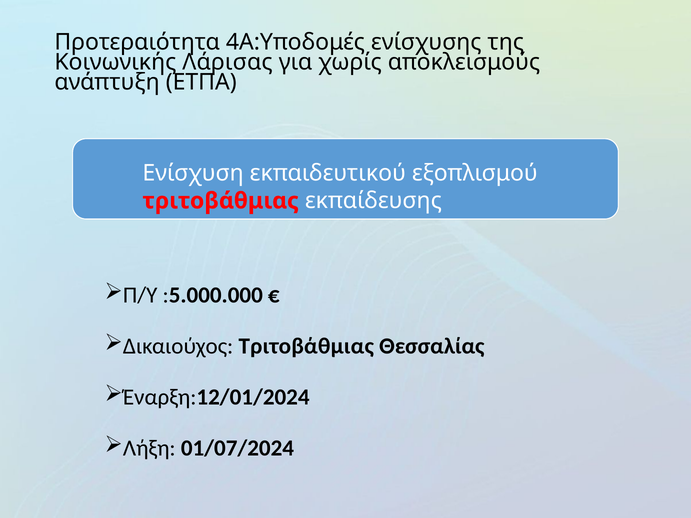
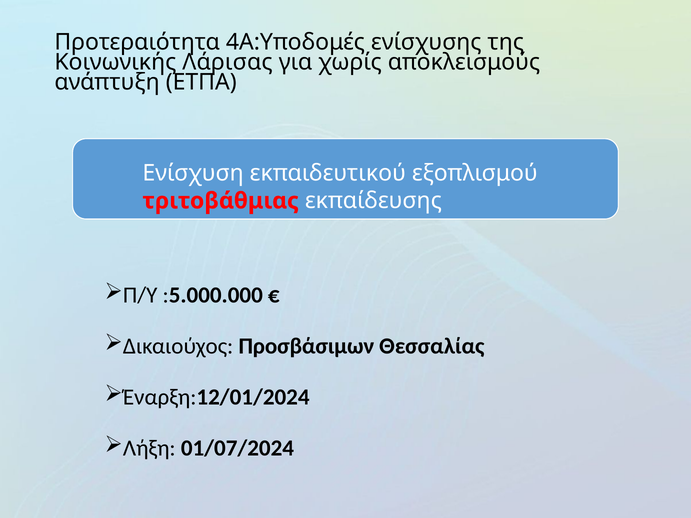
Δικαιούχος Τριτοβάθμιας: Τριτοβάθμιας -> Προσβάσιμων
